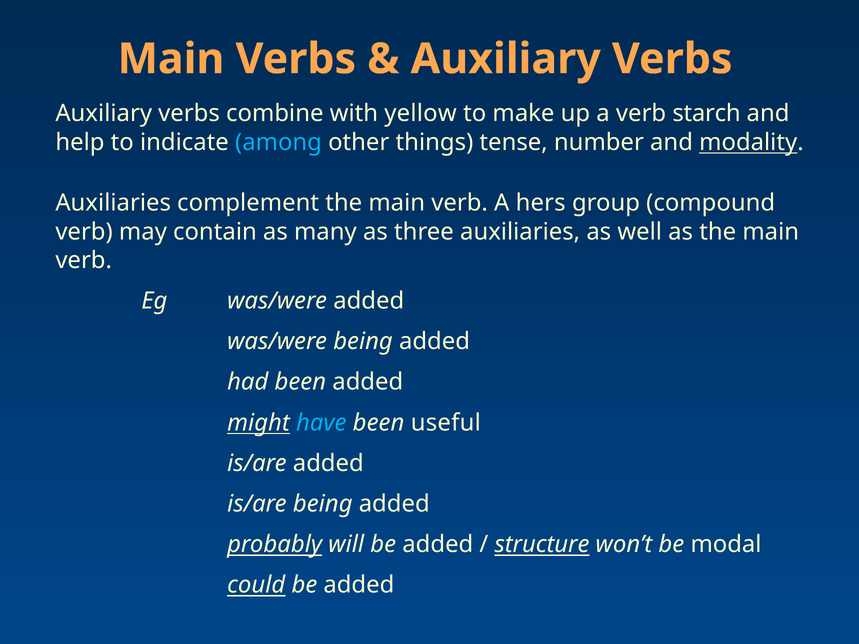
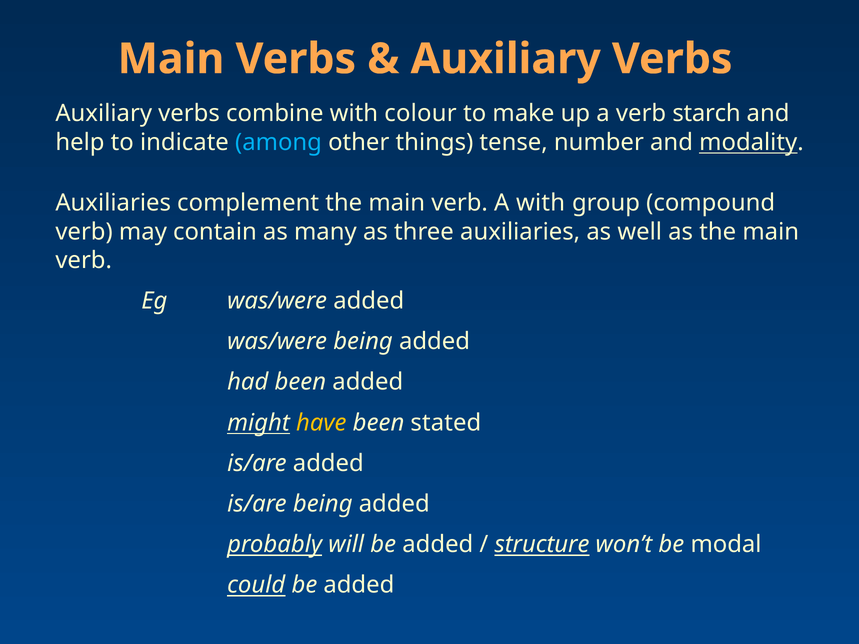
yellow: yellow -> colour
A hers: hers -> with
have colour: light blue -> yellow
useful: useful -> stated
